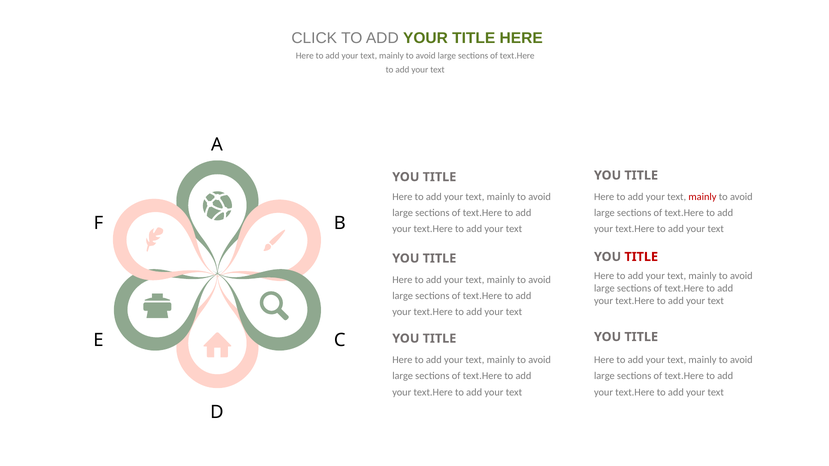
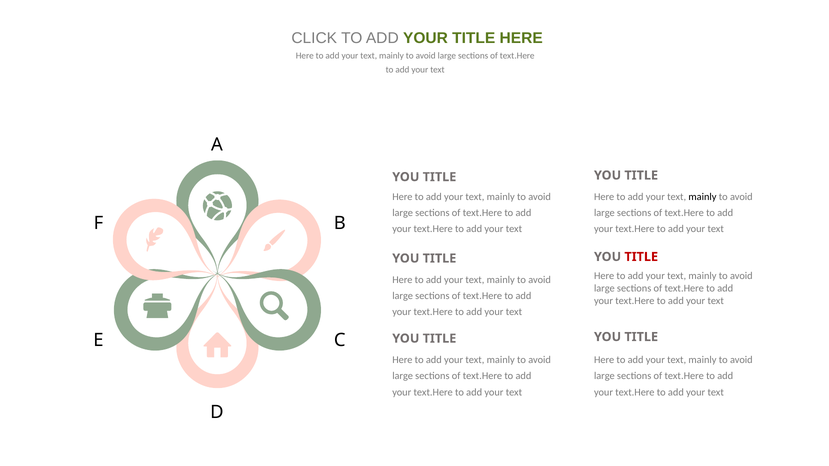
mainly at (702, 197) colour: red -> black
